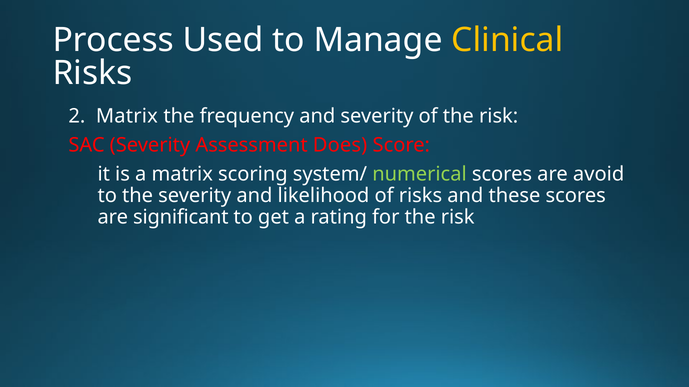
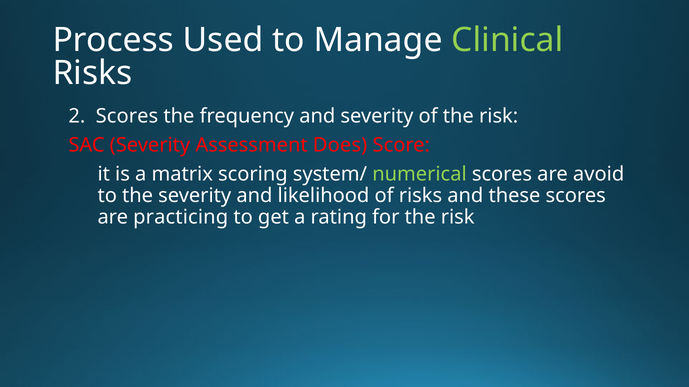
Clinical colour: yellow -> light green
2 Matrix: Matrix -> Scores
significant: significant -> practicing
